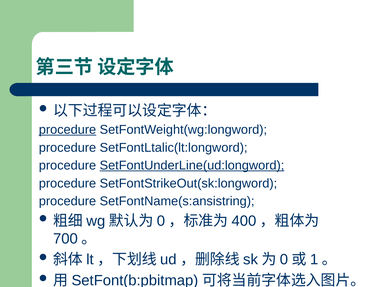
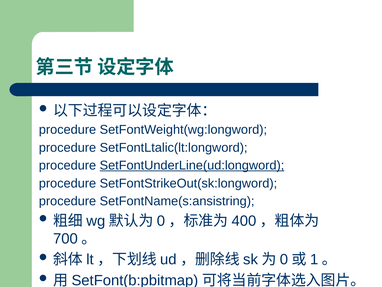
procedure at (67, 130) underline: present -> none
